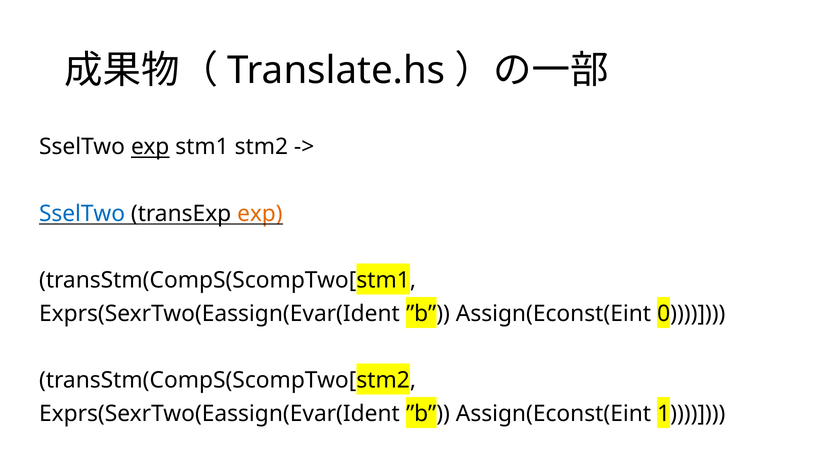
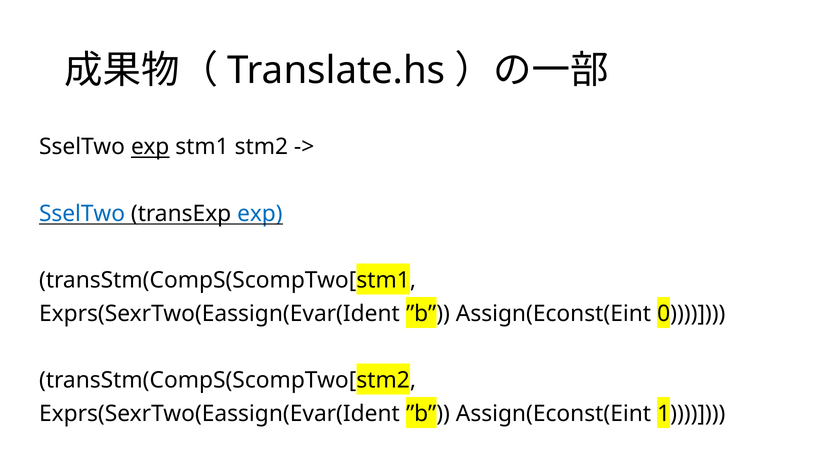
exp at (260, 213) colour: orange -> blue
